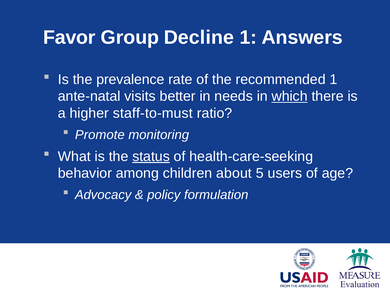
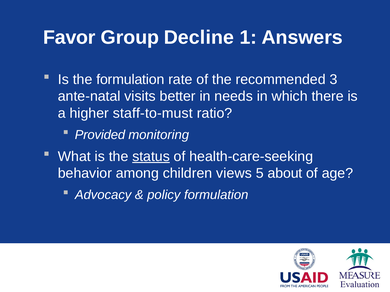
the prevalence: prevalence -> formulation
recommended 1: 1 -> 3
which underline: present -> none
Promote: Promote -> Provided
about: about -> views
users: users -> about
